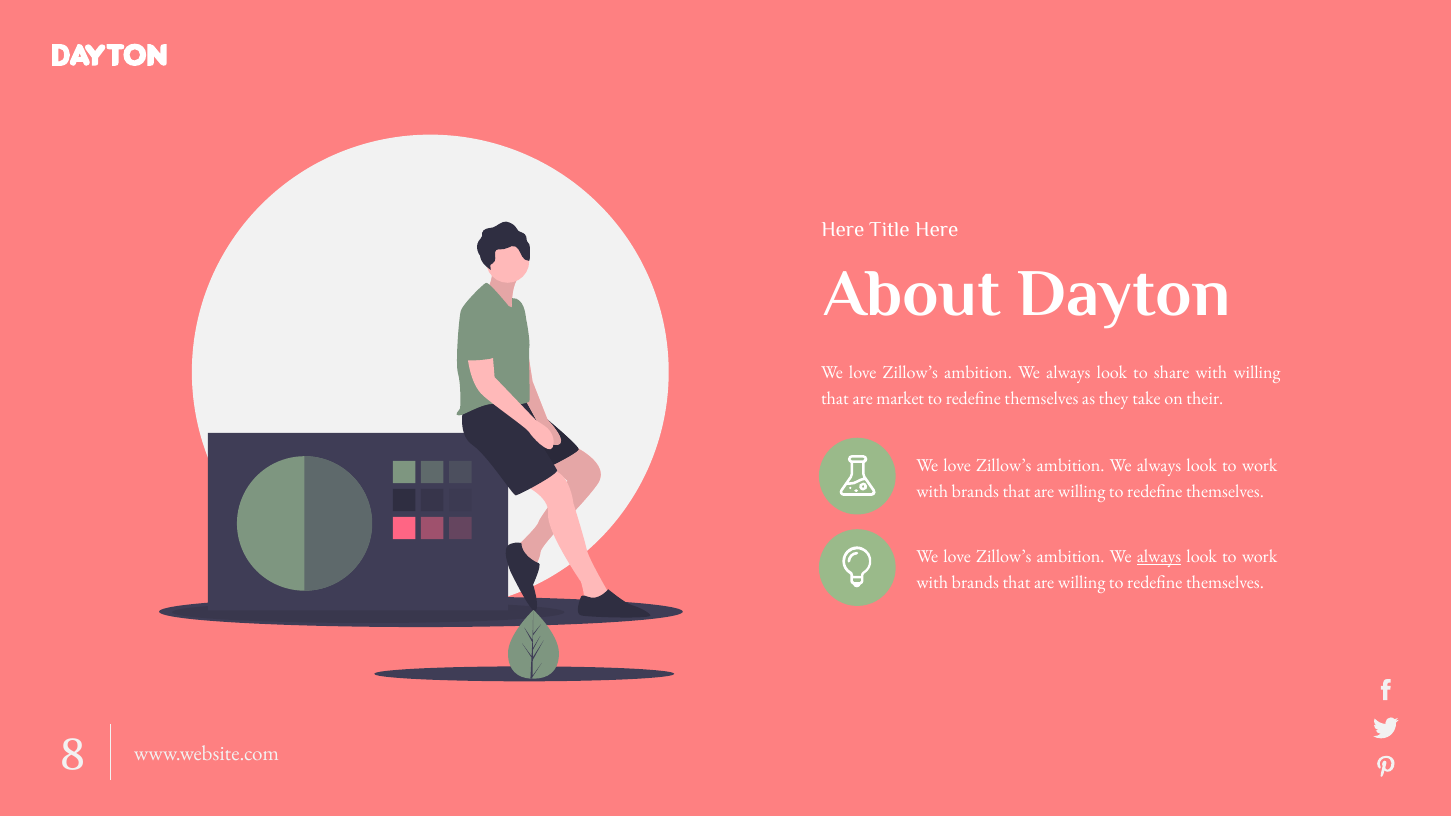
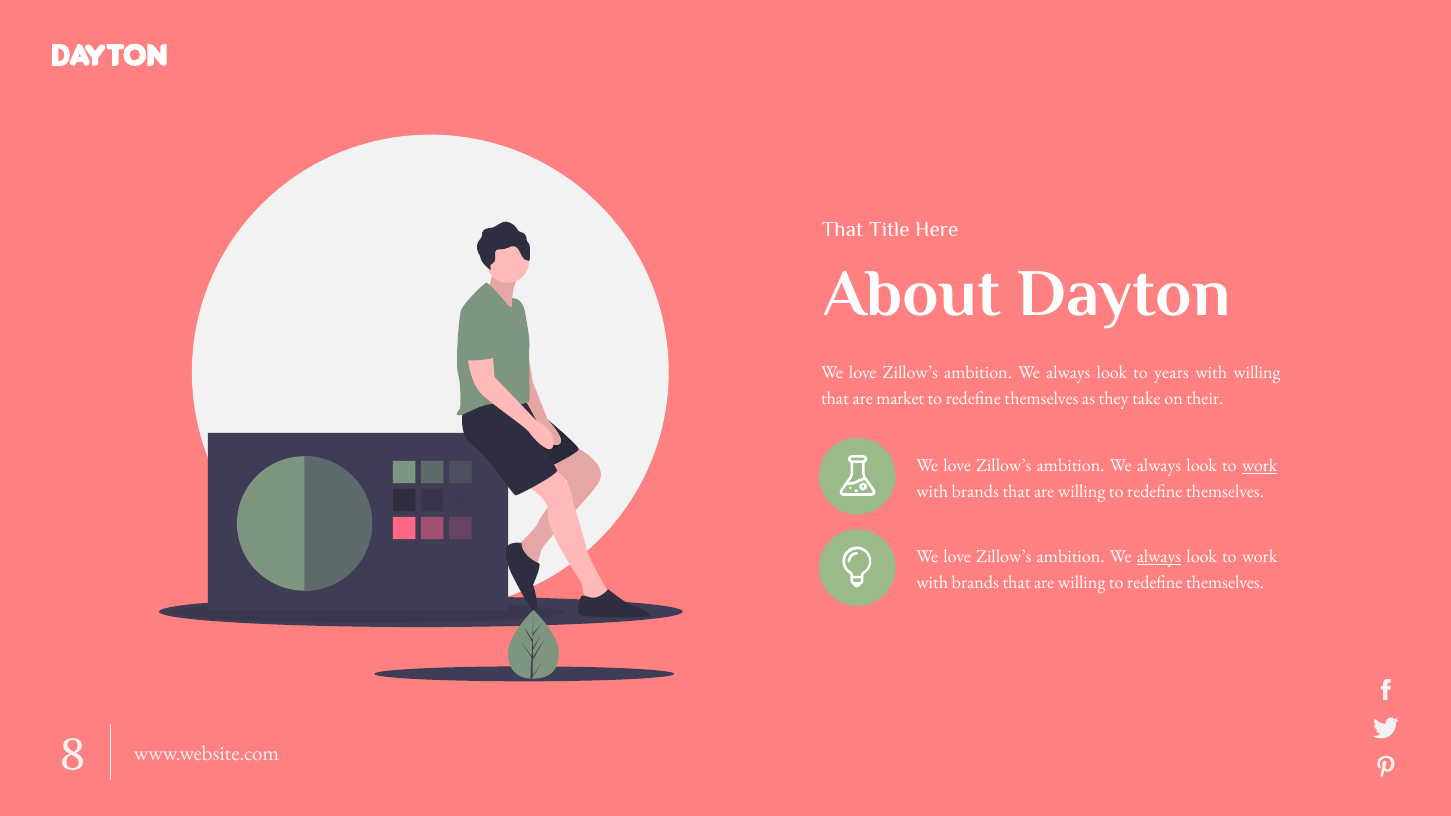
Here at (843, 230): Here -> That
share: share -> years
work at (1260, 466) underline: none -> present
